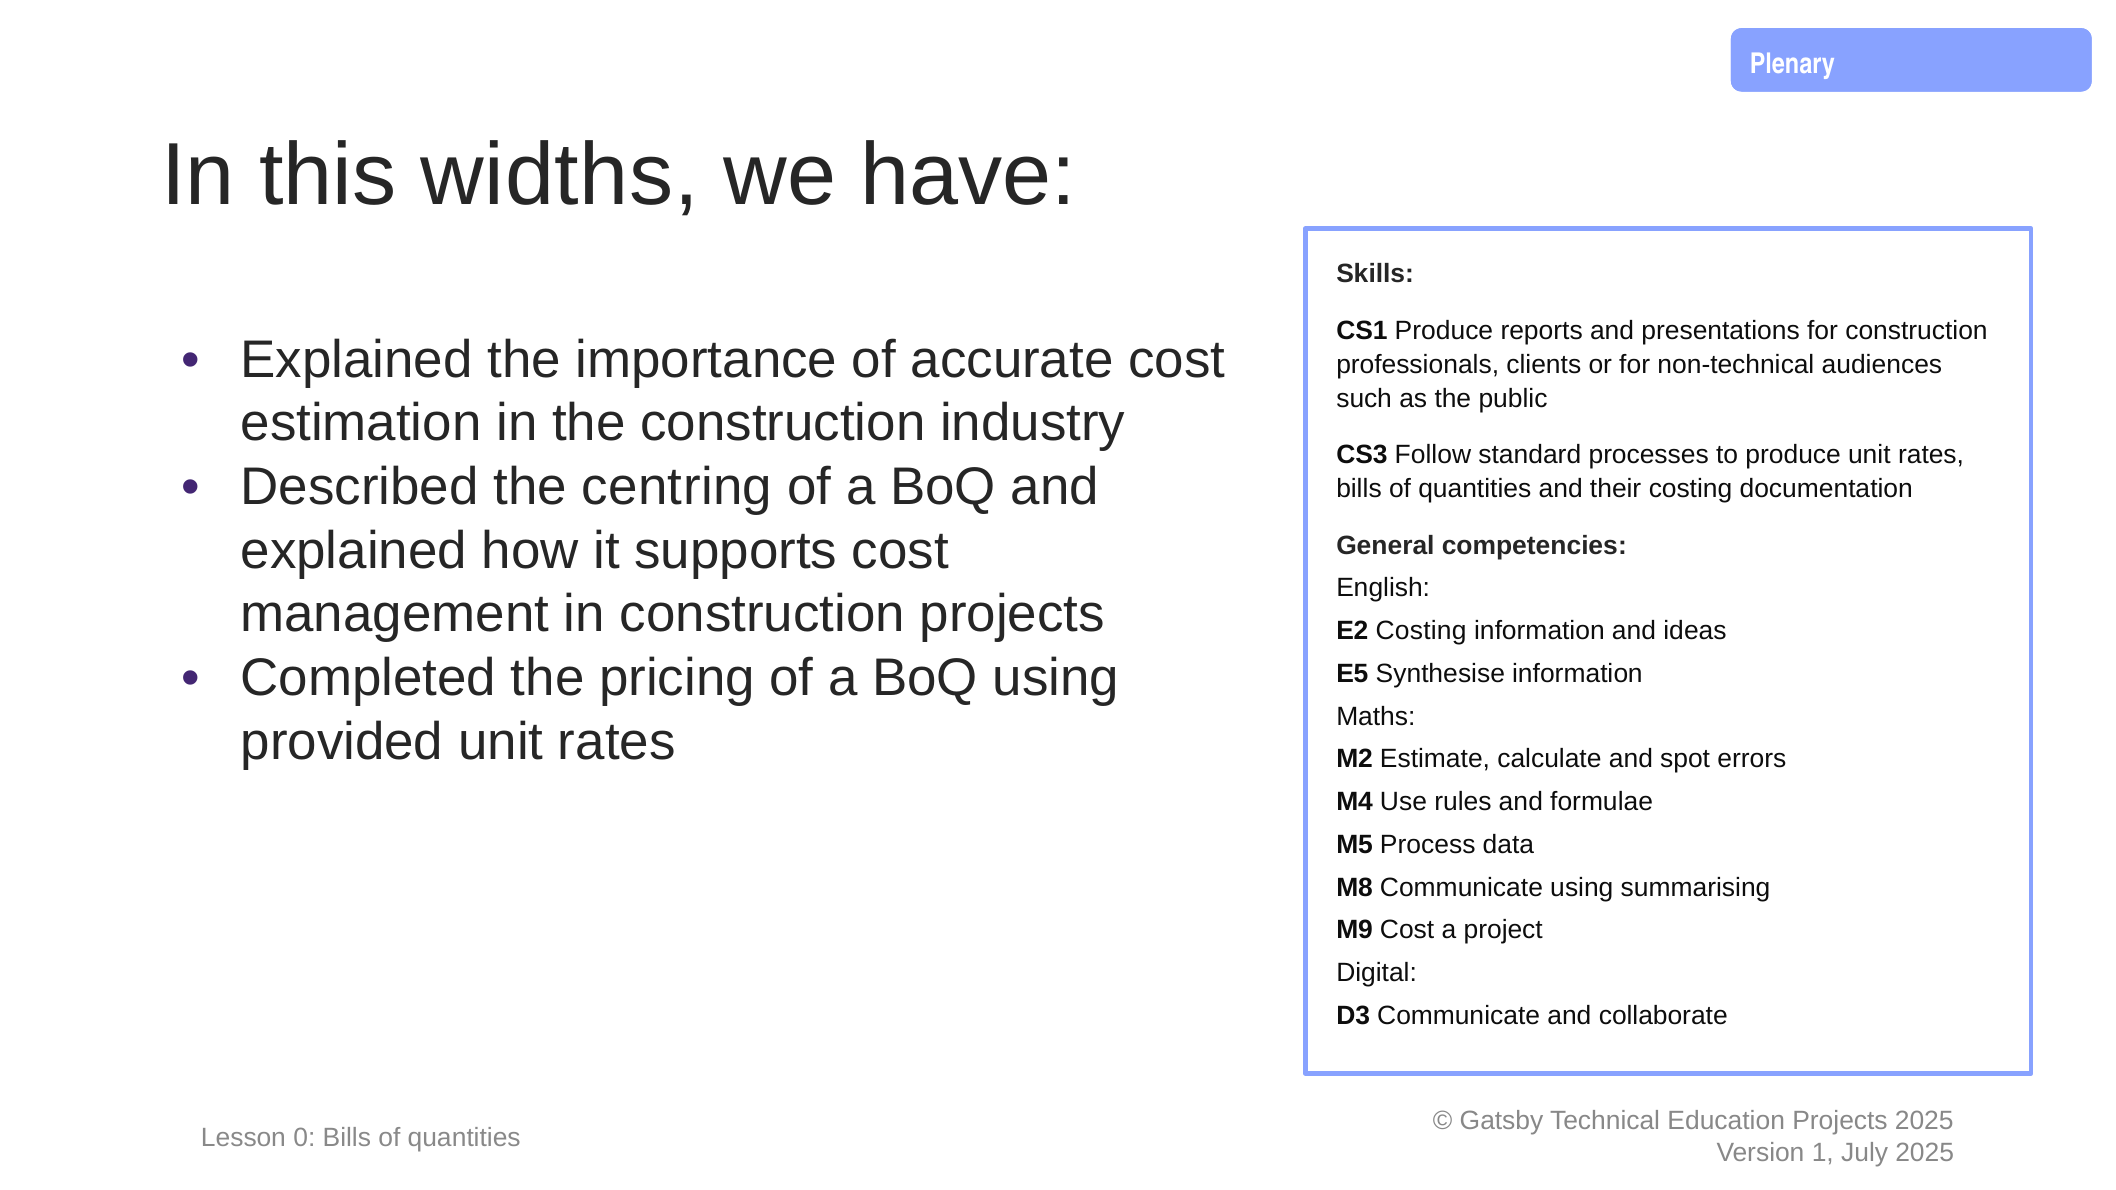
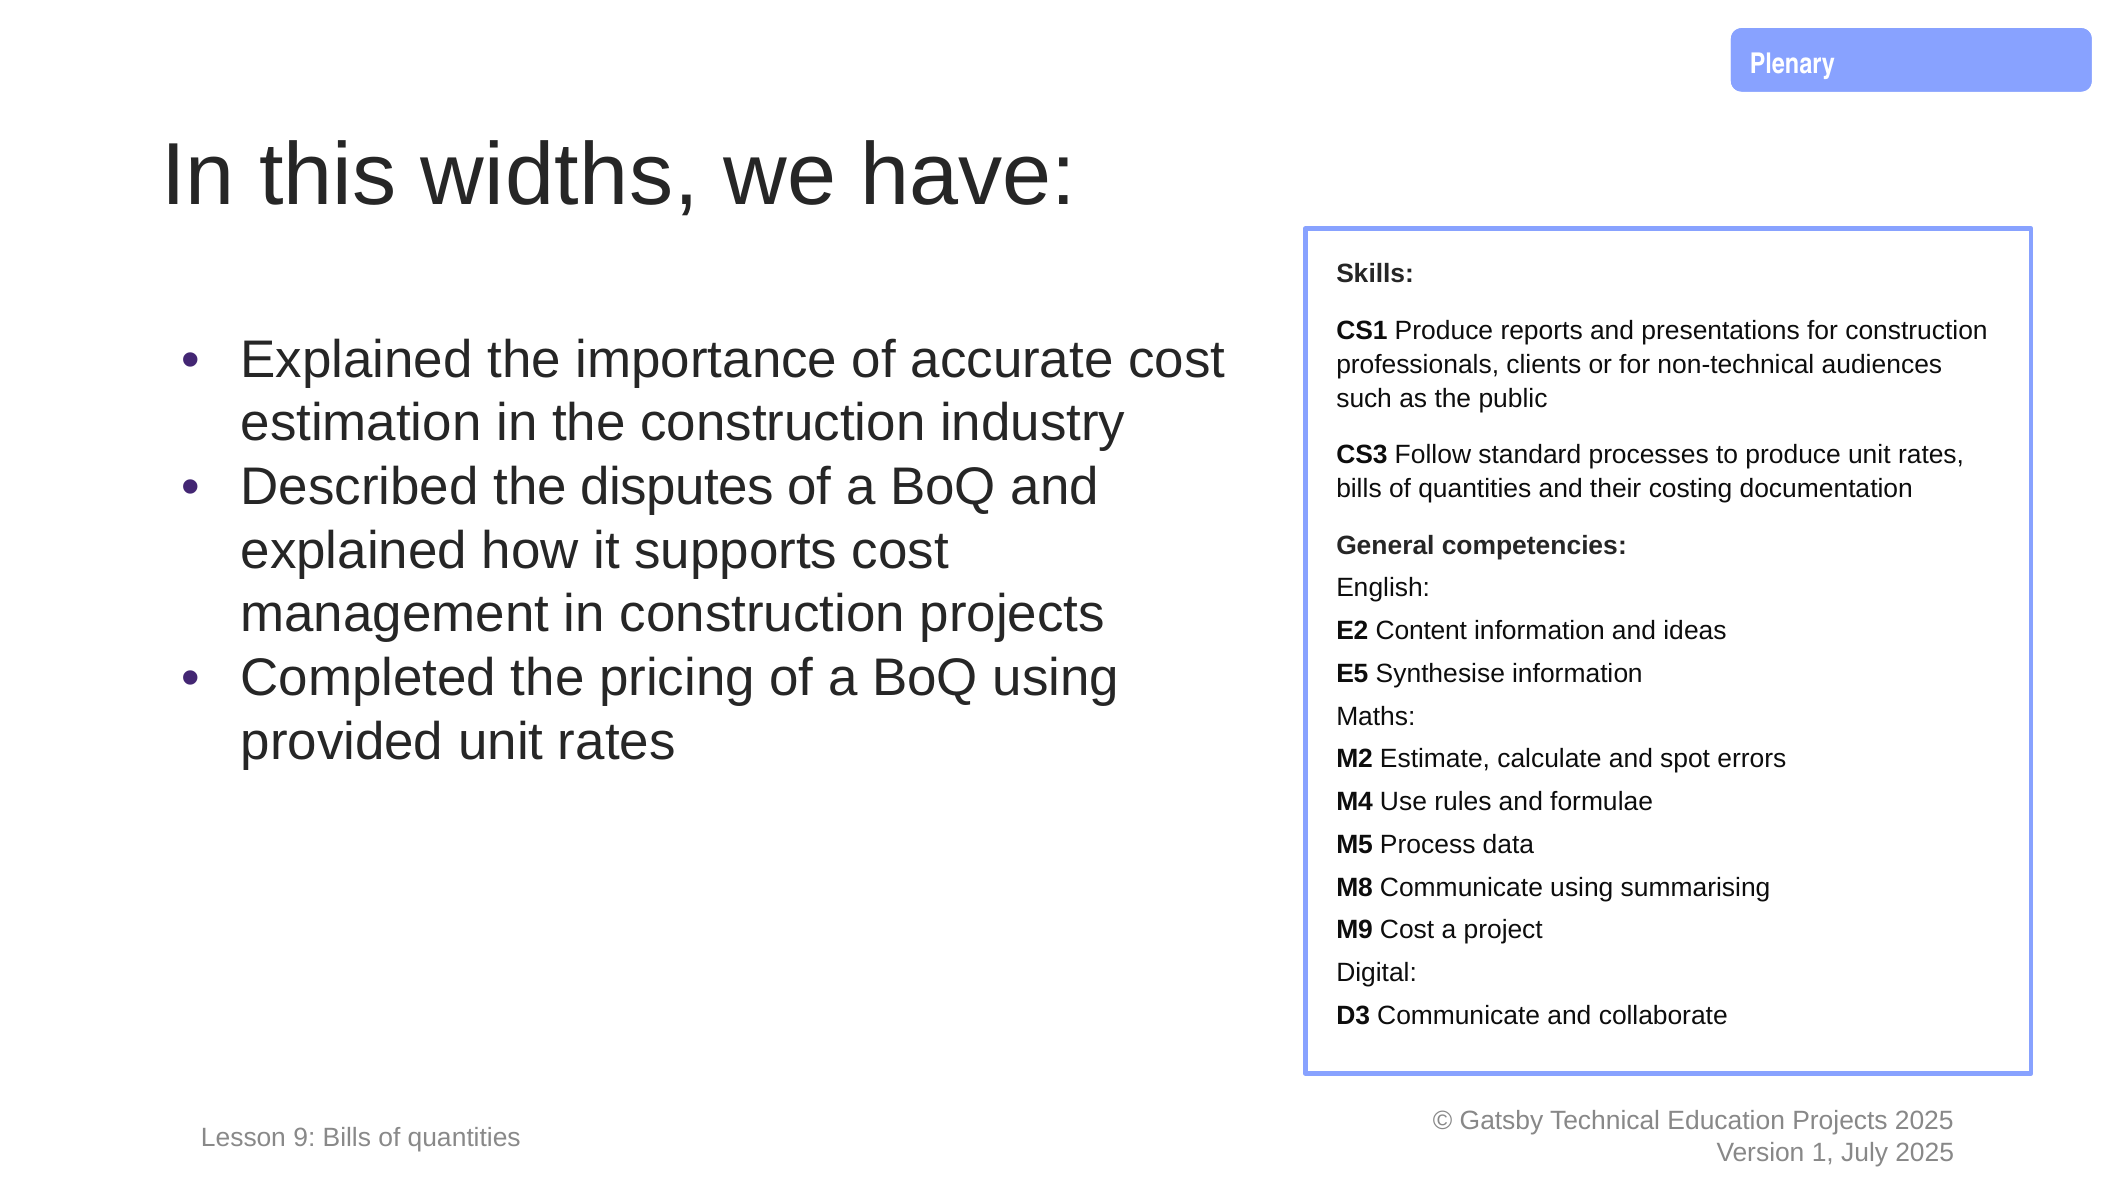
centring: centring -> disputes
E2 Costing: Costing -> Content
0: 0 -> 9
